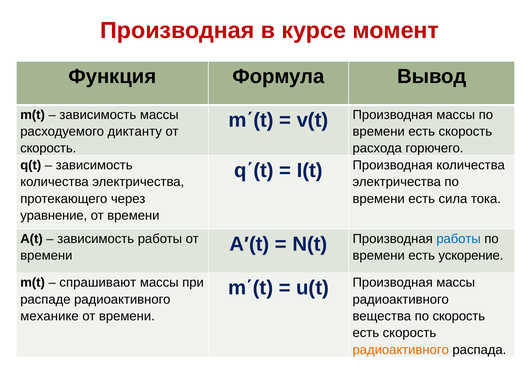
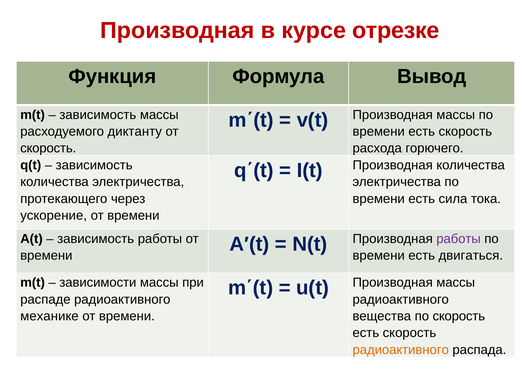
момент: момент -> отрезке
уравнение: уравнение -> ускорение
работы at (459, 239) colour: blue -> purple
ускорение: ускорение -> двигаться
спрашивают: спрашивают -> зависимости
